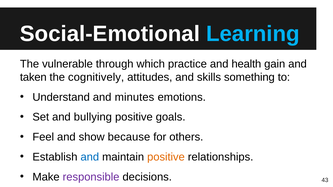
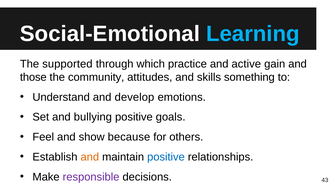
vulnerable: vulnerable -> supported
health: health -> active
taken: taken -> those
cognitively: cognitively -> community
minutes: minutes -> develop
and at (90, 157) colour: blue -> orange
positive at (166, 157) colour: orange -> blue
